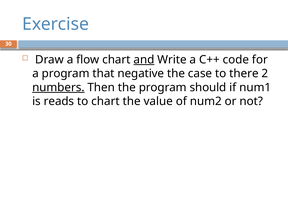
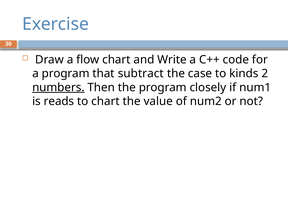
and underline: present -> none
negative: negative -> subtract
there: there -> kinds
should: should -> closely
